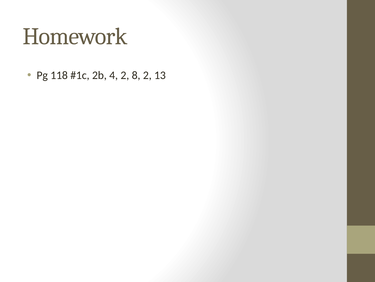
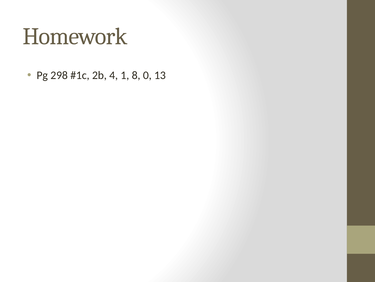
118: 118 -> 298
4 2: 2 -> 1
8 2: 2 -> 0
